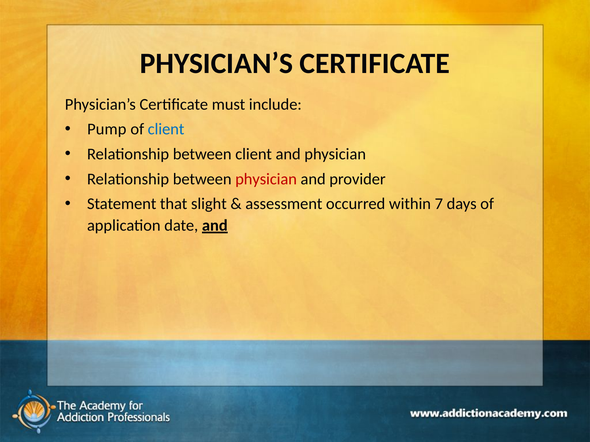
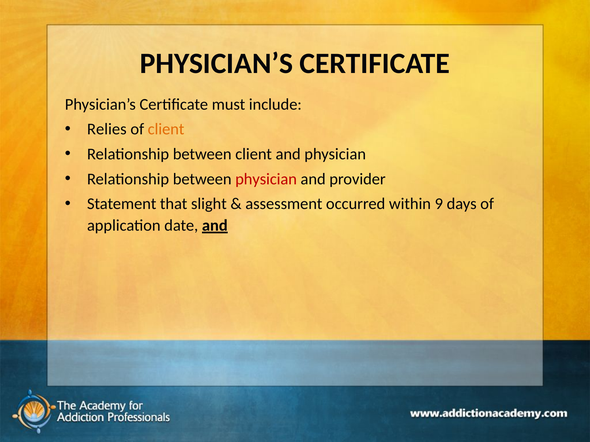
Pump: Pump -> Relies
client at (166, 129) colour: blue -> orange
7: 7 -> 9
